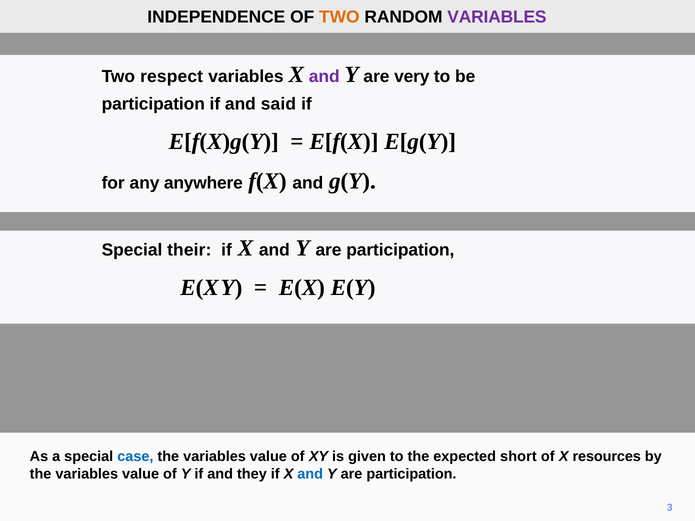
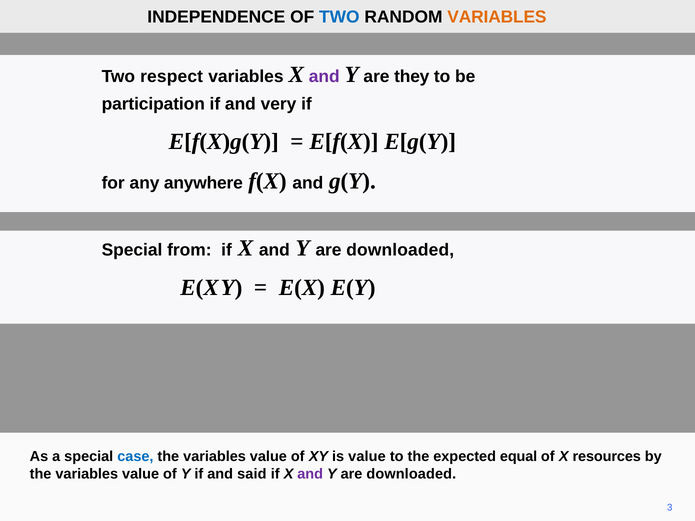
TWO at (339, 17) colour: orange -> blue
VARIABLES at (497, 17) colour: purple -> orange
very: very -> they
said: said -> very
their: their -> from
participation at (400, 250): participation -> downloaded
is given: given -> value
short: short -> equal
they: they -> said
and at (310, 474) colour: blue -> purple
participation at (411, 474): participation -> downloaded
